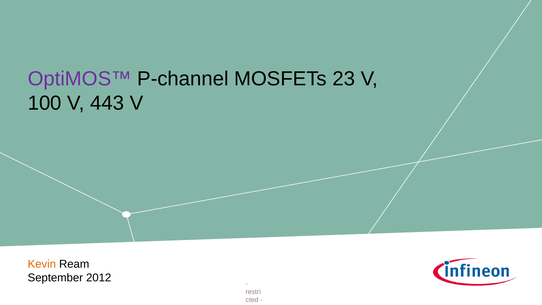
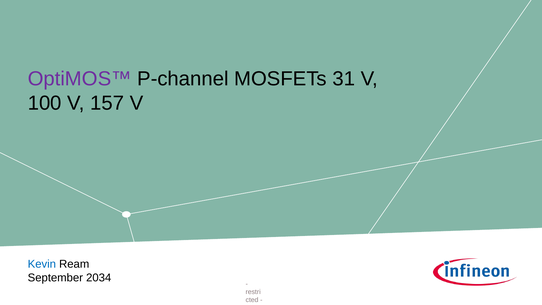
23: 23 -> 31
443: 443 -> 157
Kevin colour: orange -> blue
2012: 2012 -> 2034
